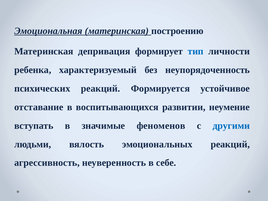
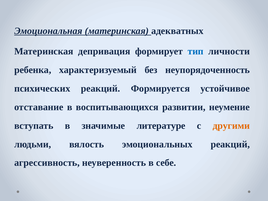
построению: построению -> адекватных
феноменов: феноменов -> литературе
другими colour: blue -> orange
